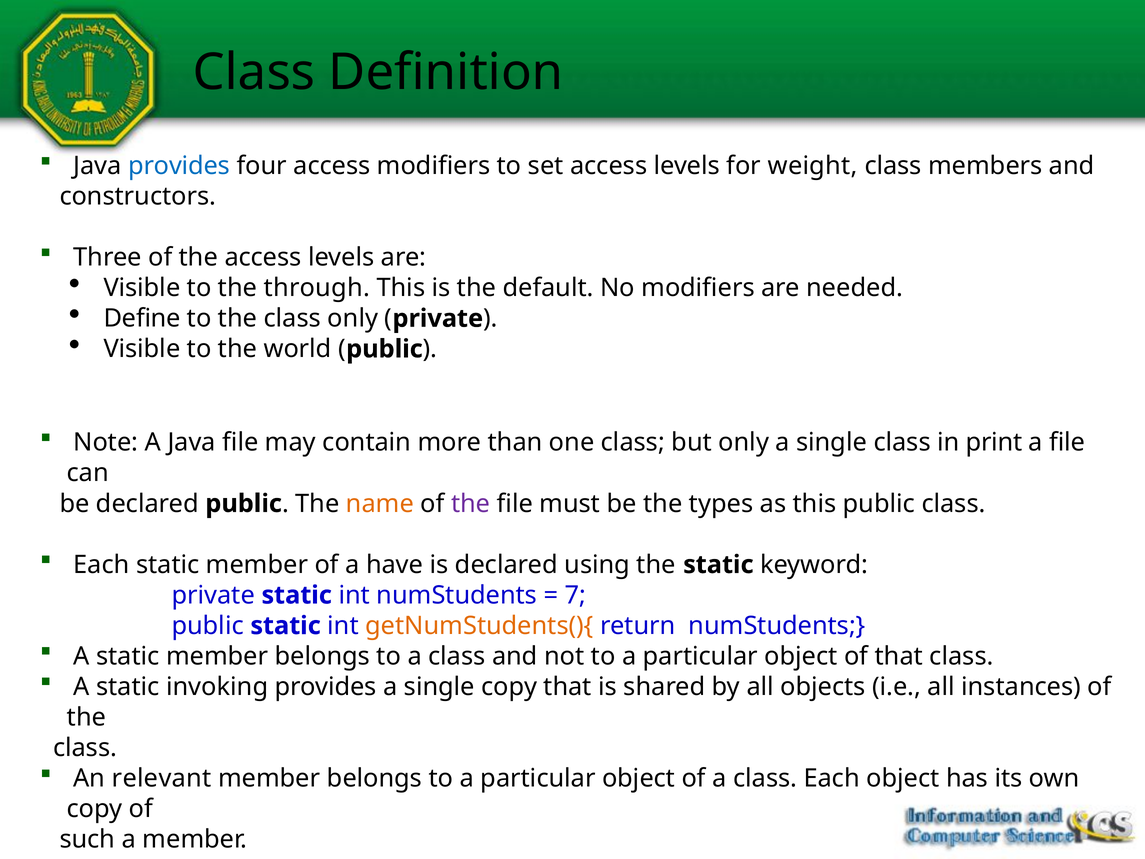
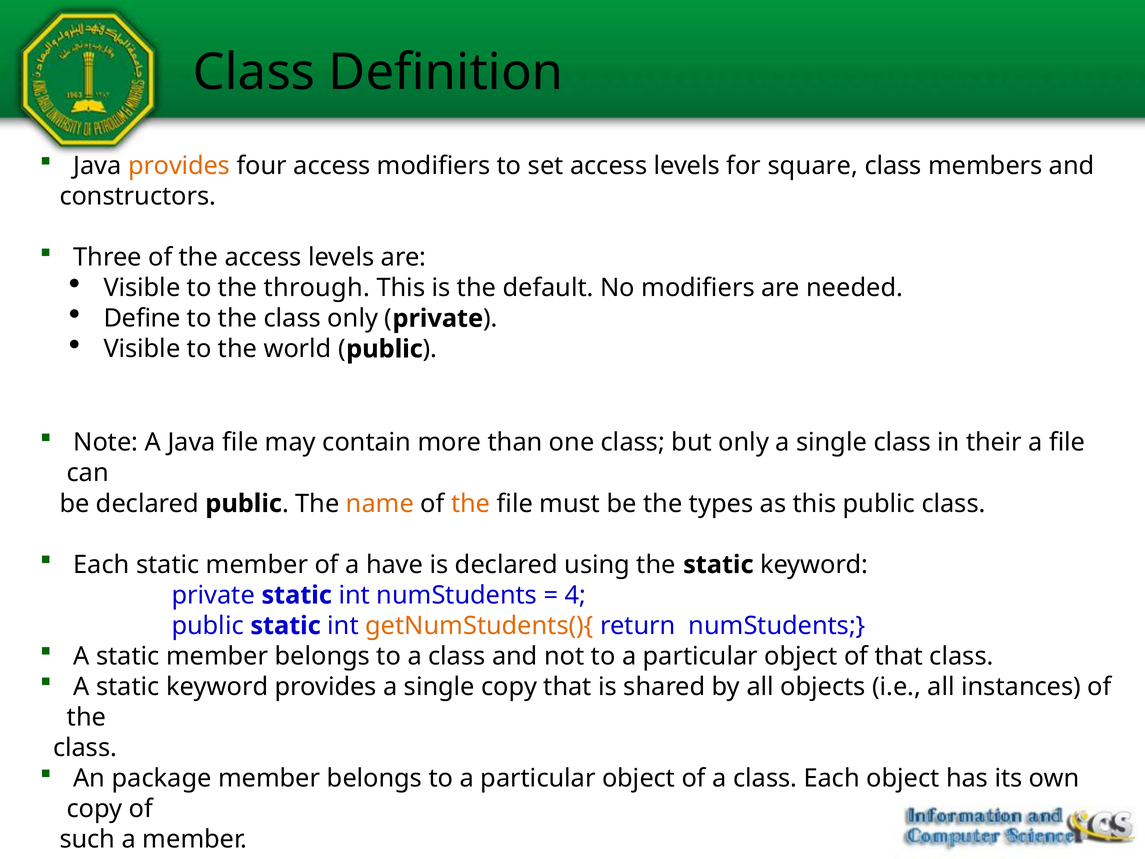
provides at (179, 166) colour: blue -> orange
weight: weight -> square
print: print -> their
the at (471, 503) colour: purple -> orange
7: 7 -> 4
A static invoking: invoking -> keyword
relevant: relevant -> package
